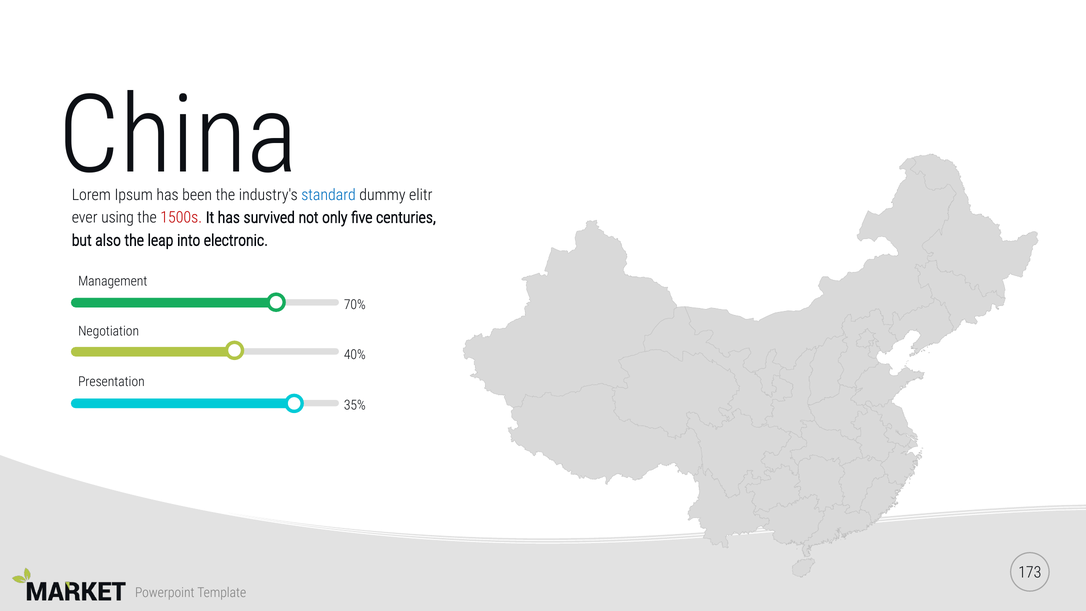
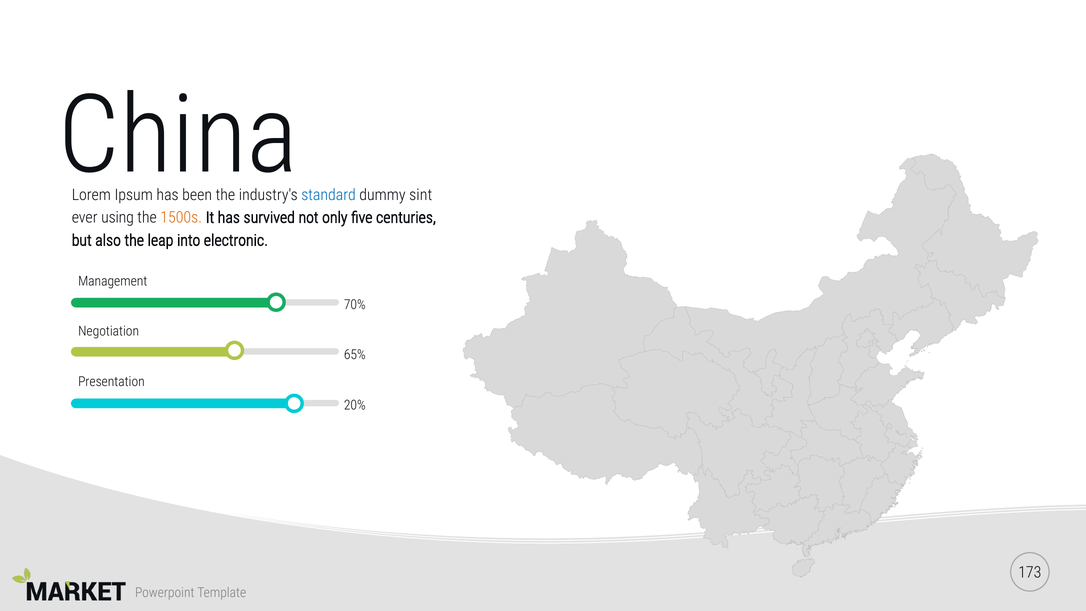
elitr: elitr -> sint
1500s colour: red -> orange
40%: 40% -> 65%
35%: 35% -> 20%
